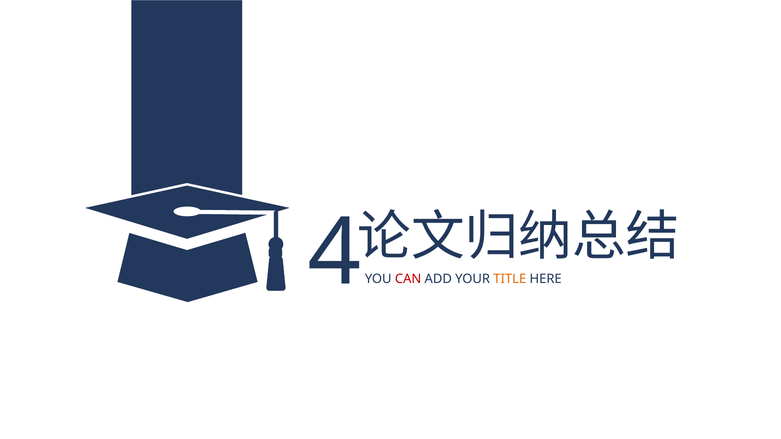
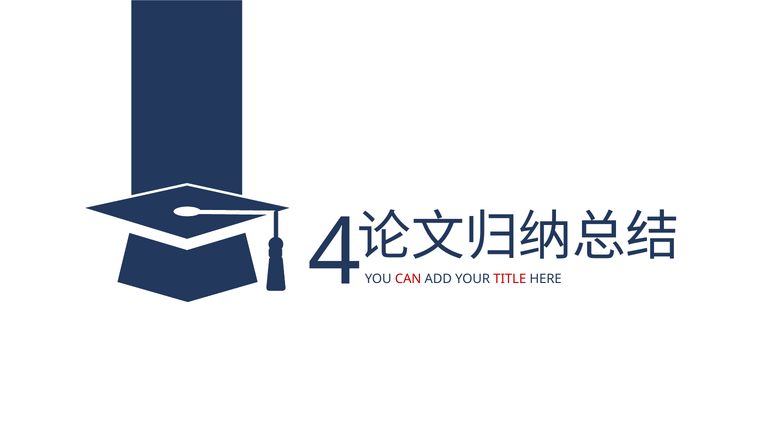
TITLE colour: orange -> red
